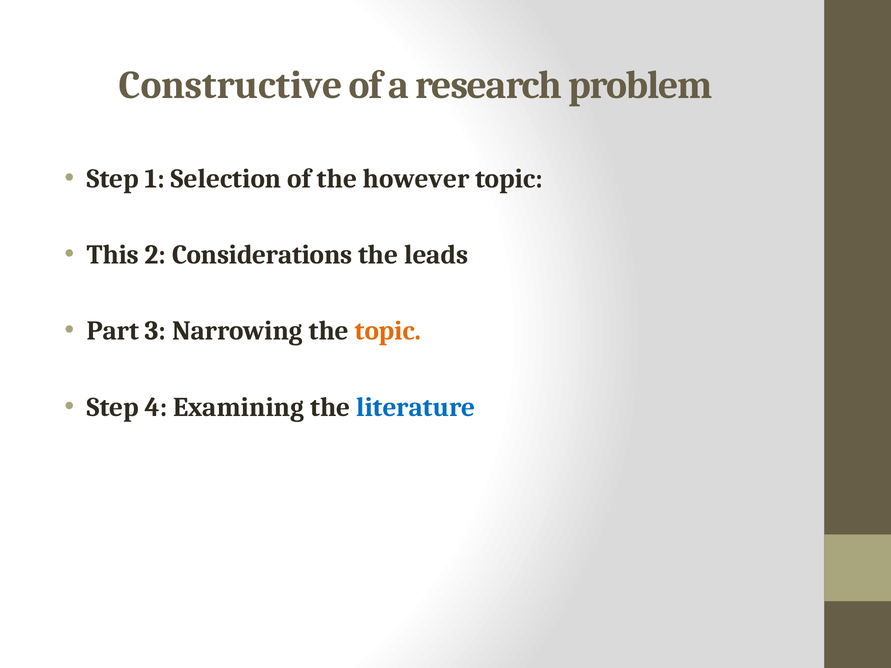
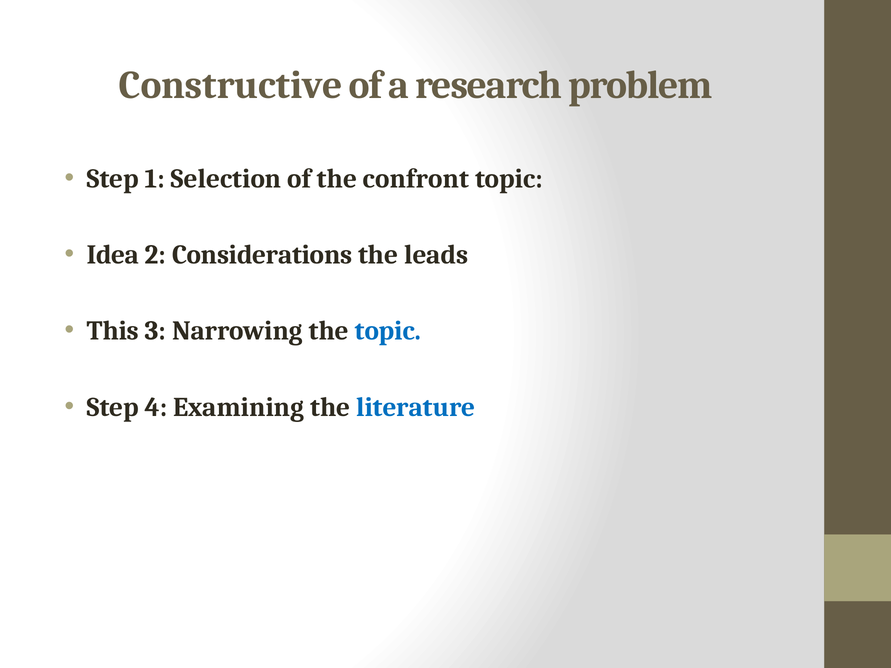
however: however -> confront
This: This -> Idea
Part: Part -> This
topic at (388, 331) colour: orange -> blue
